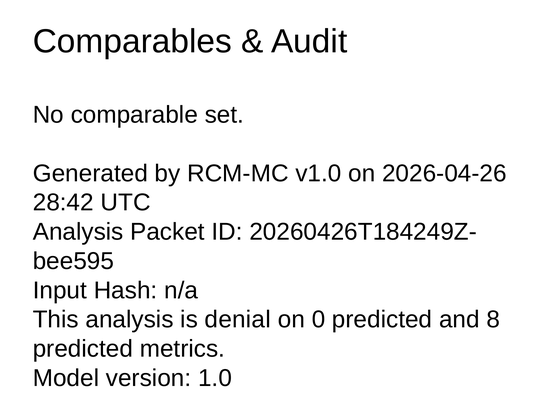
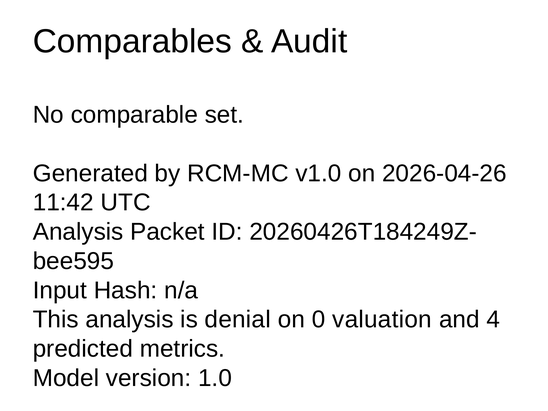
28:42: 28:42 -> 11:42
0 predicted: predicted -> valuation
8: 8 -> 4
